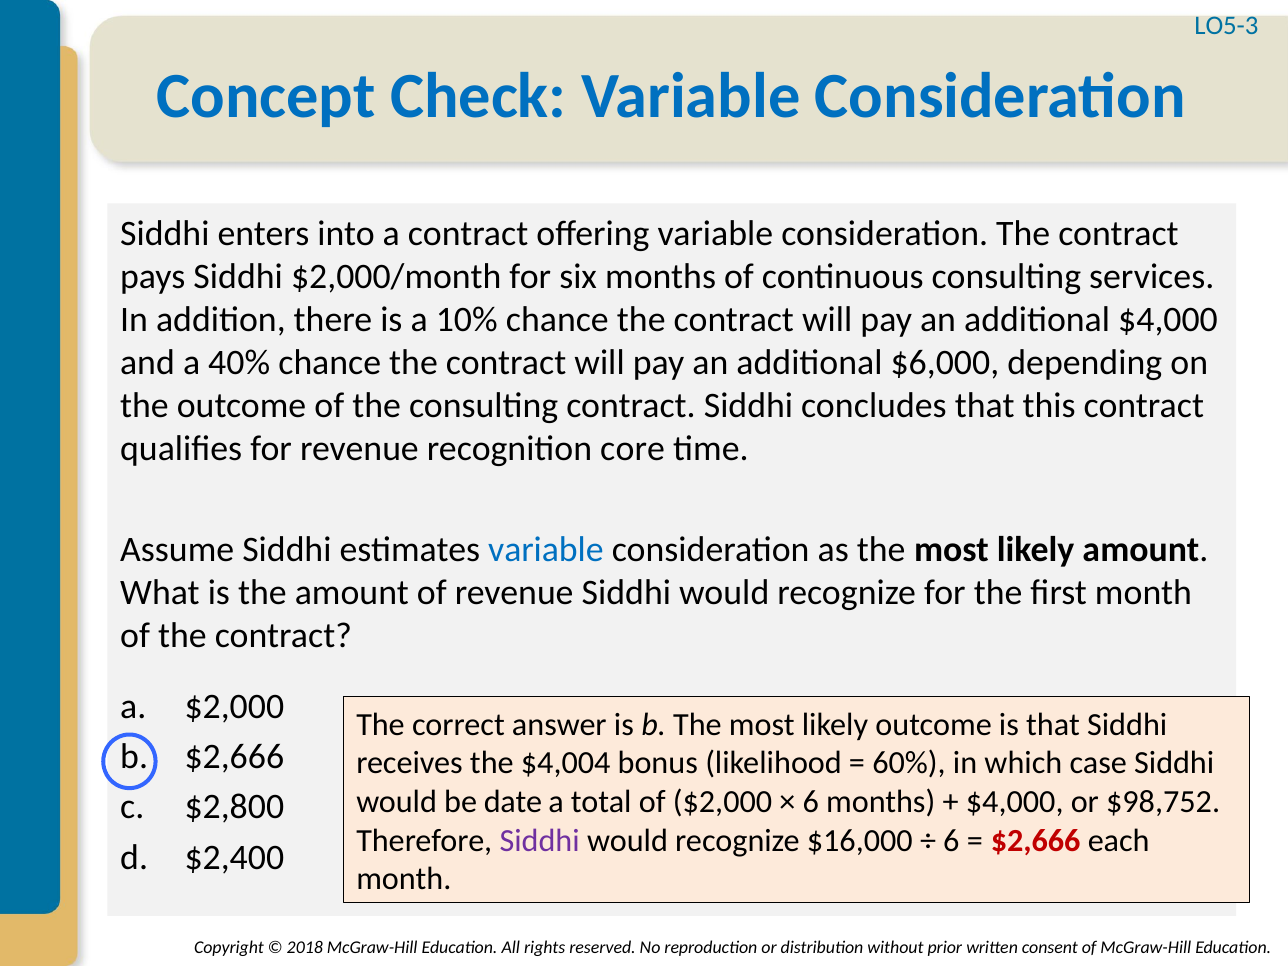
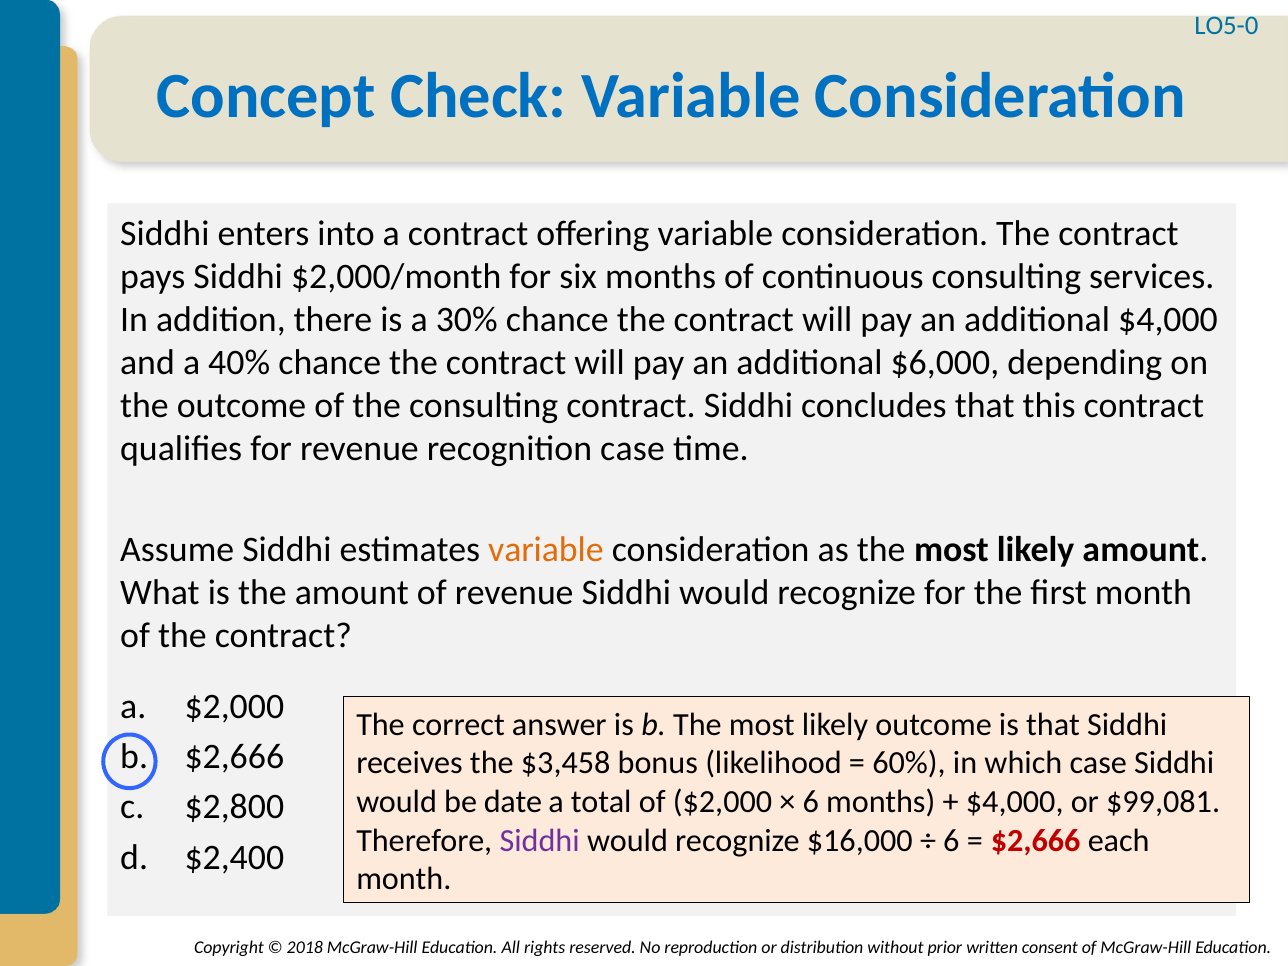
LO5-3: LO5-3 -> LO5-0
10%: 10% -> 30%
recognition core: core -> case
variable at (546, 549) colour: blue -> orange
$4,004: $4,004 -> $3,458
$98,752: $98,752 -> $99,081
